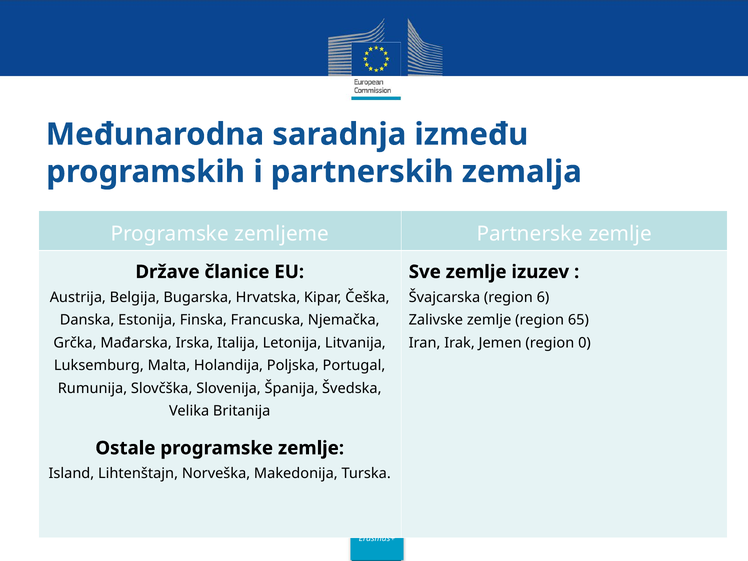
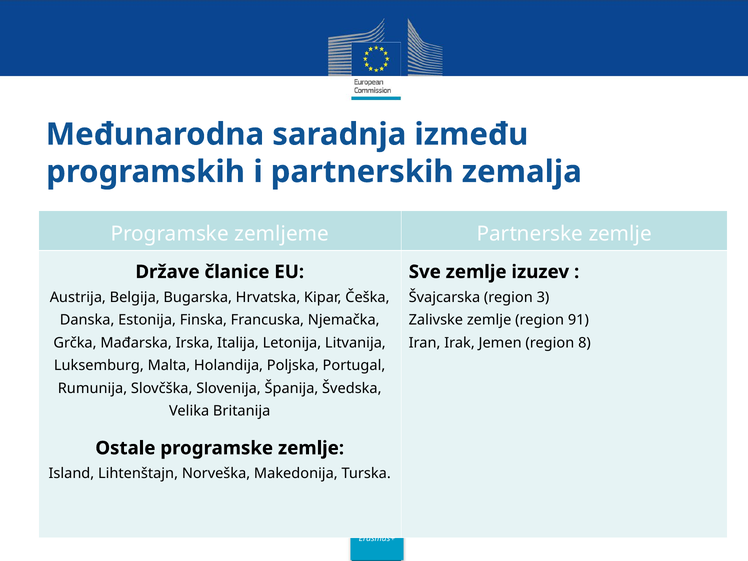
6: 6 -> 3
65: 65 -> 91
0: 0 -> 8
